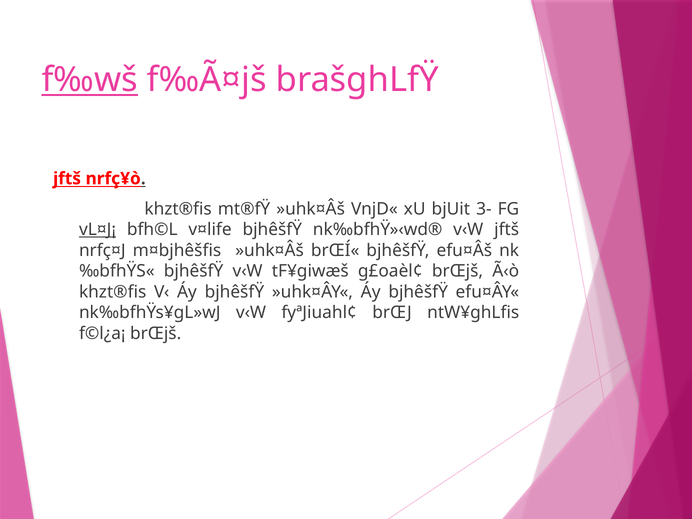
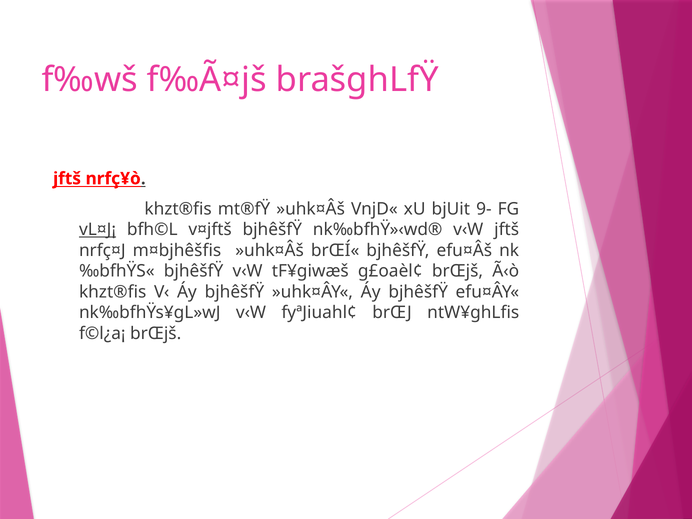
f‰wš underline: present -> none
3-: 3- -> 9-
v¤life: v¤life -> v¤jftš
